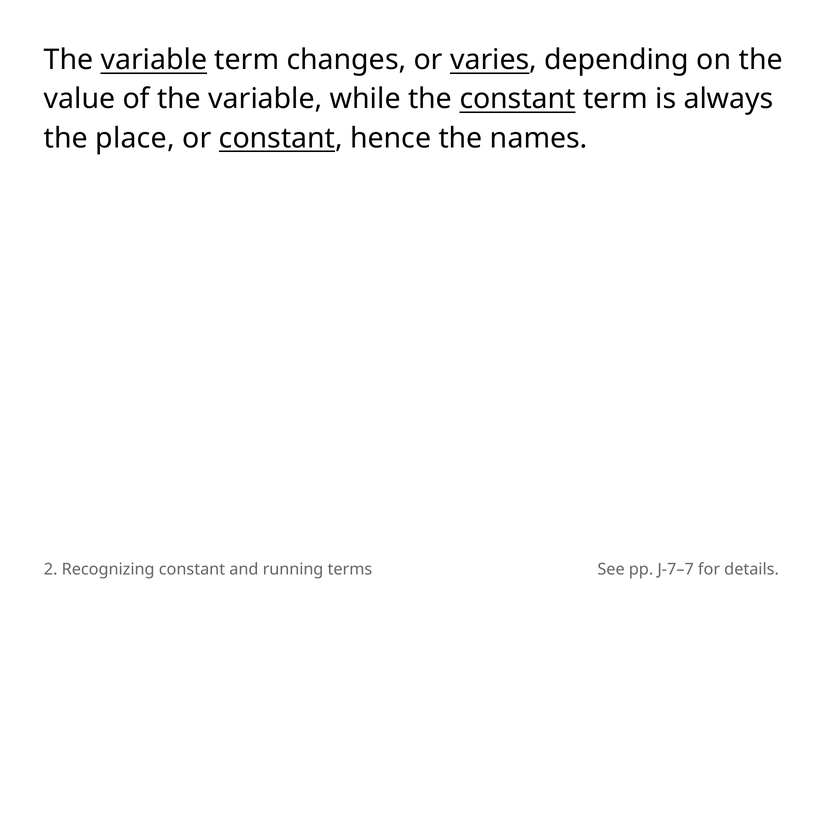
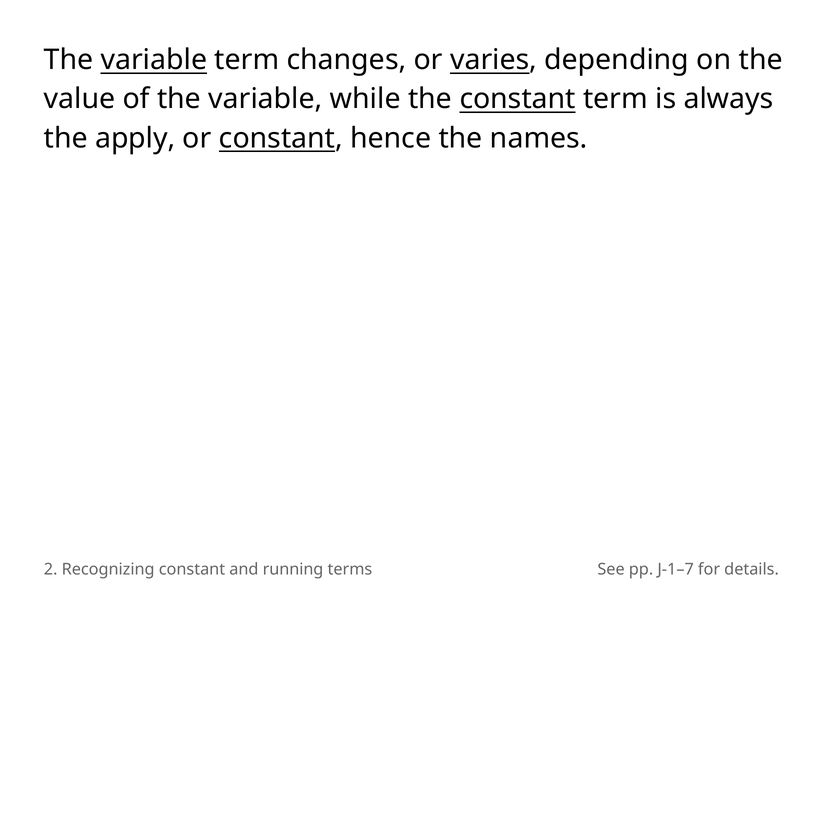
place: place -> apply
J-7–7: J-7–7 -> J-1–7
